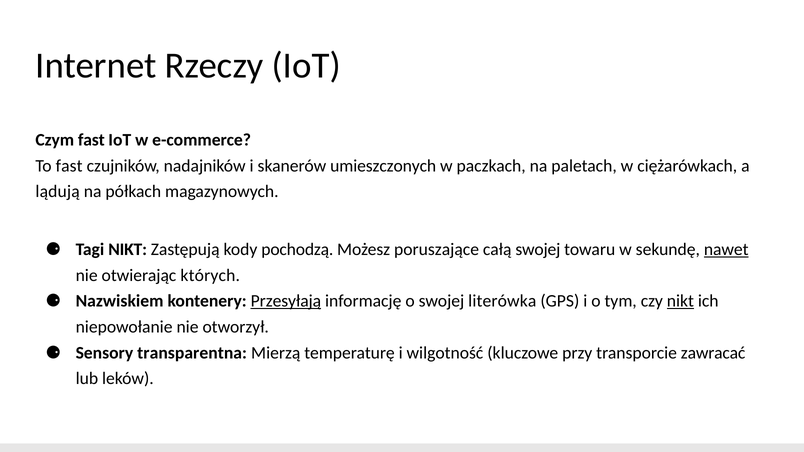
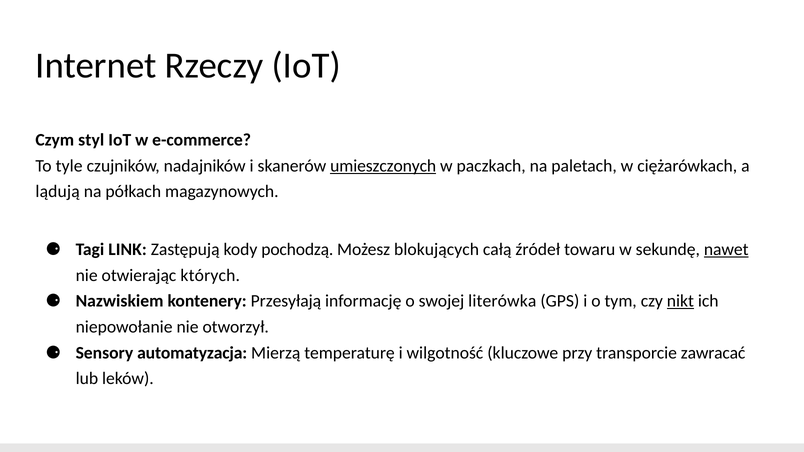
Czym fast: fast -> styl
To fast: fast -> tyle
umieszczonych underline: none -> present
Tagi NIKT: NIKT -> LINK
poruszające: poruszające -> blokujących
całą swojej: swojej -> źródeł
Przesyłają underline: present -> none
transparentna: transparentna -> automatyzacja
